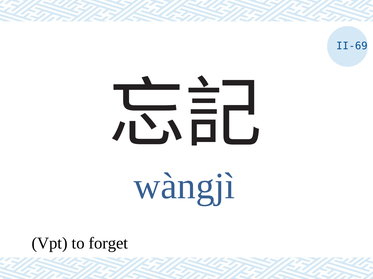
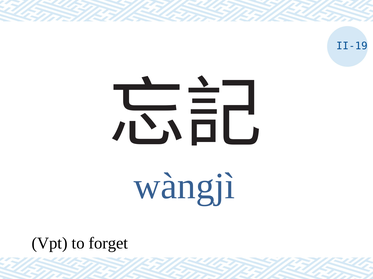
II-69: II-69 -> II-19
